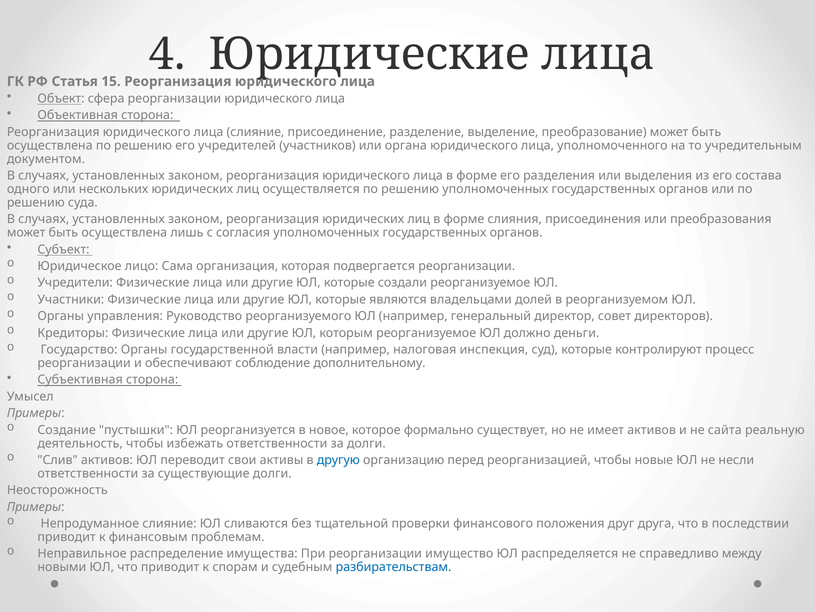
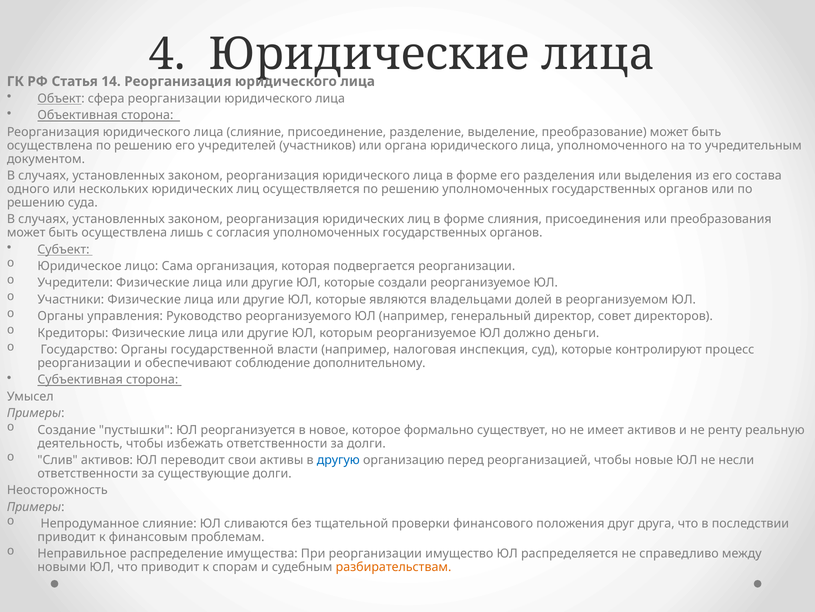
15: 15 -> 14
сайта: сайта -> ренту
разбирательствам colour: blue -> orange
